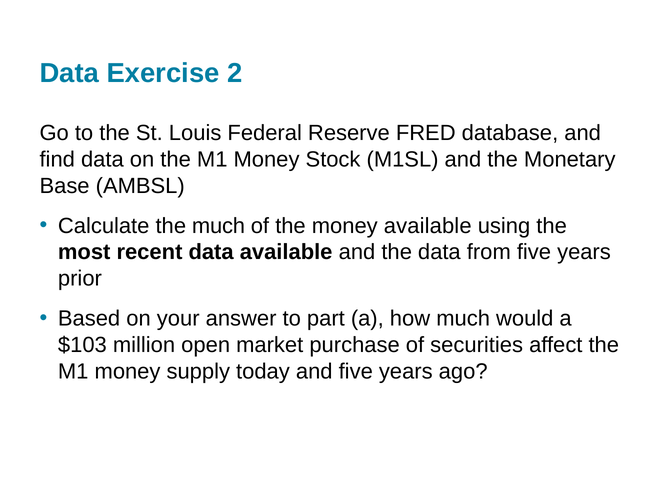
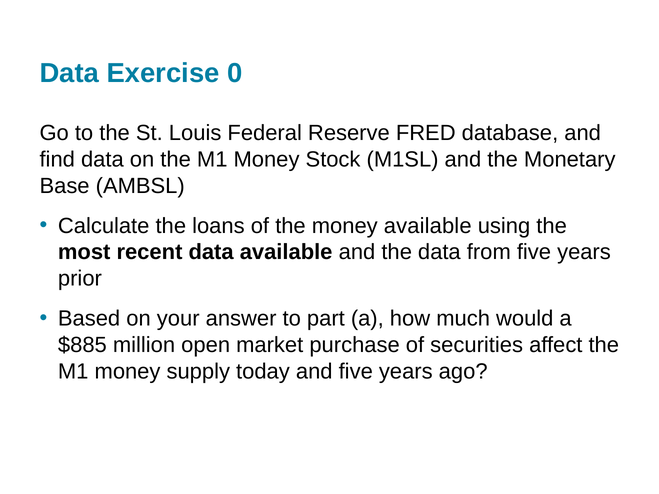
2: 2 -> 0
the much: much -> loans
$103: $103 -> $885
